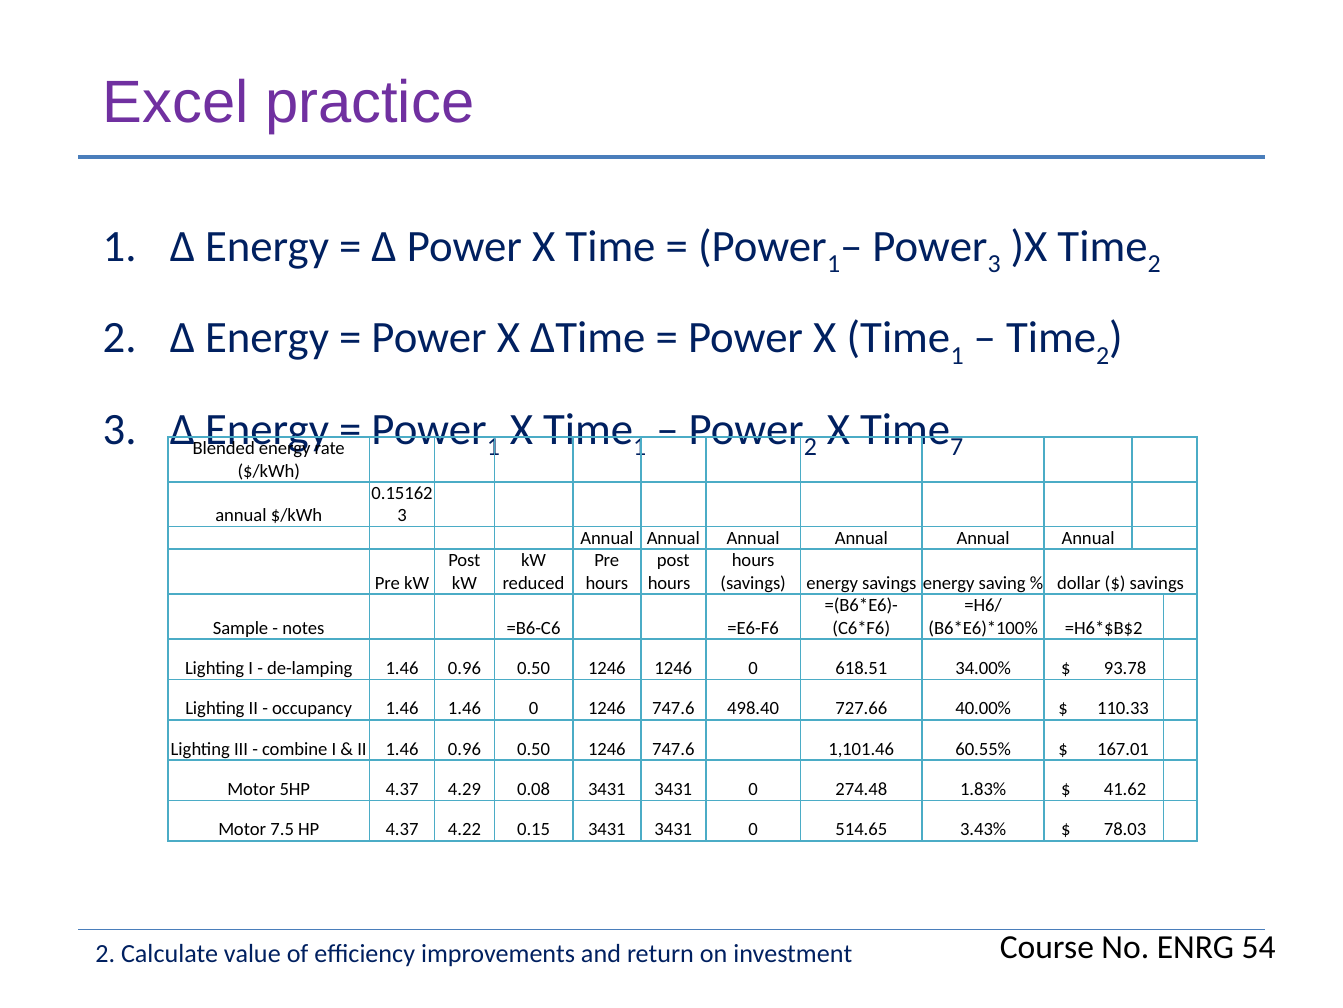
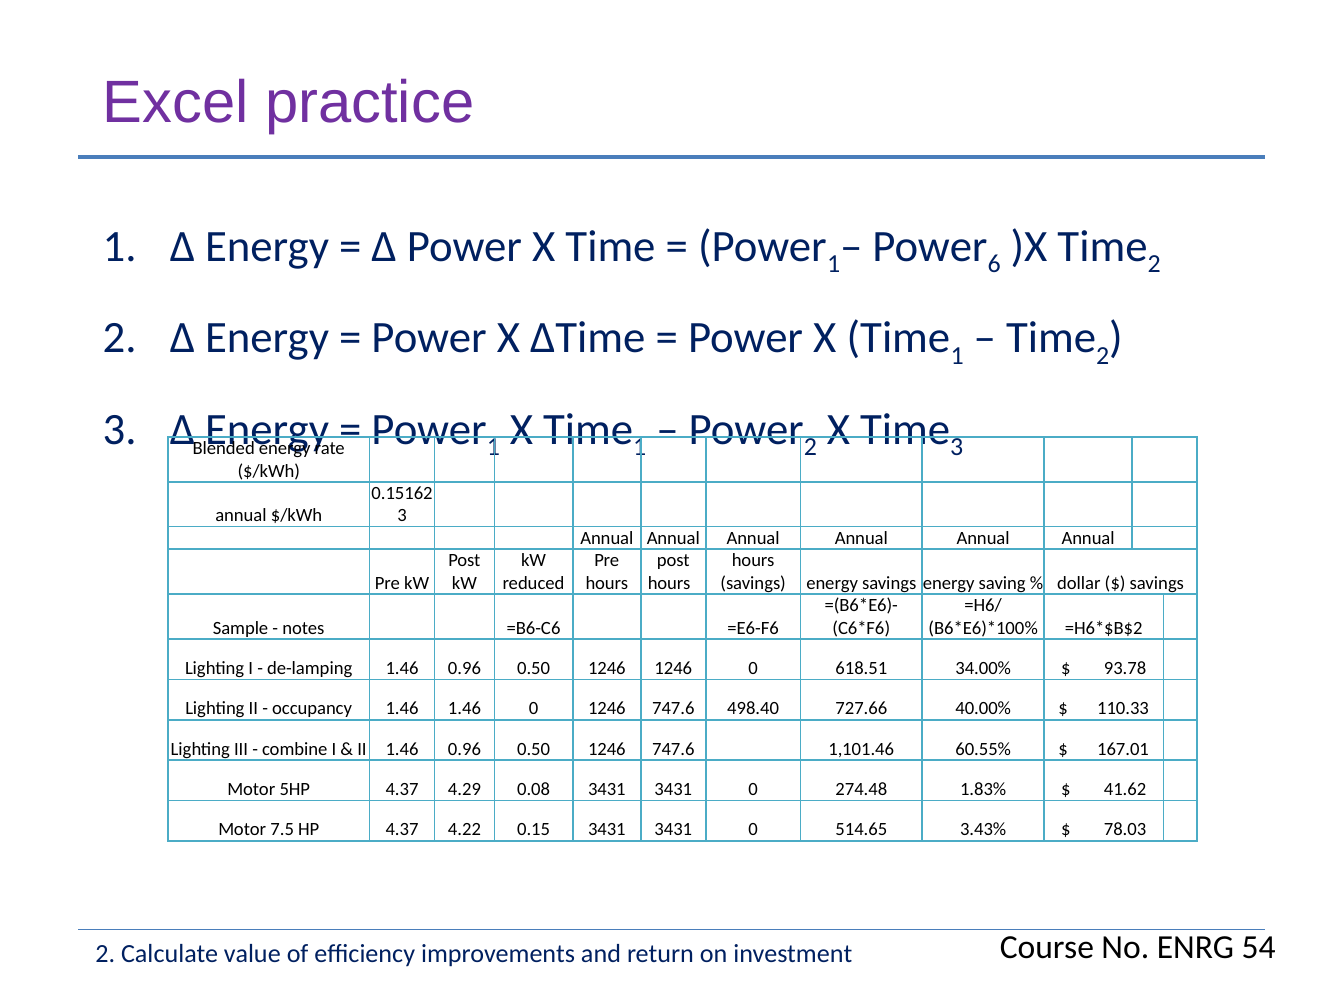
Power 3: 3 -> 6
Time 7: 7 -> 3
